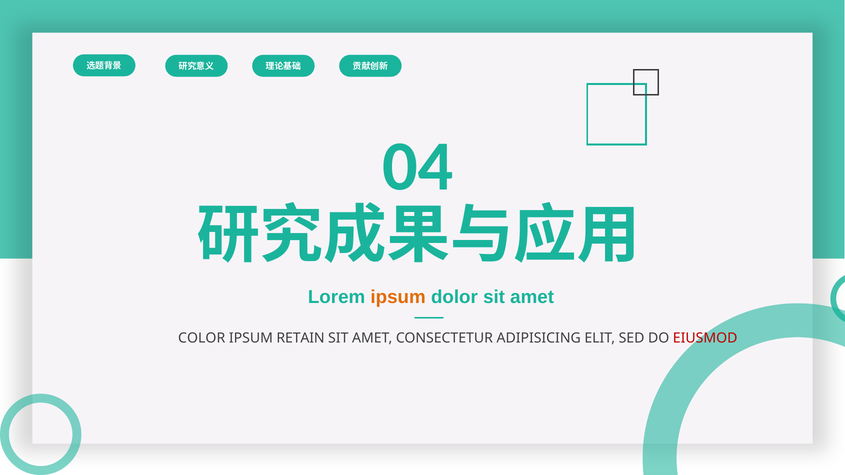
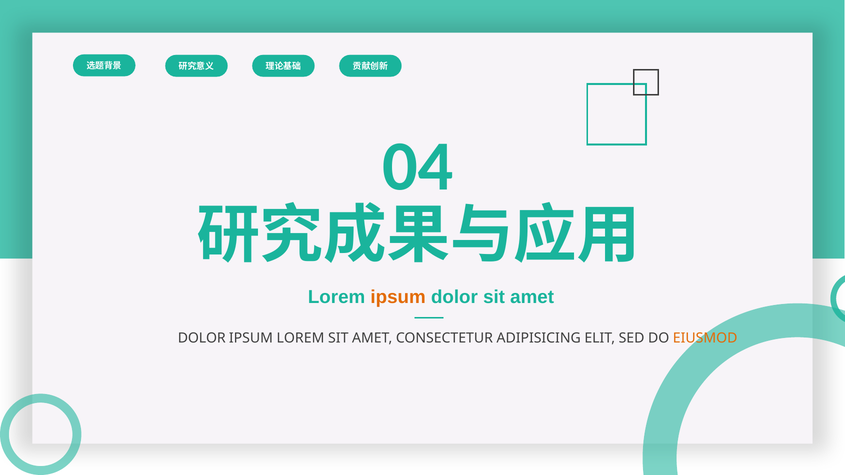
COLOR at (202, 338): COLOR -> DOLOR
IPSUM RETAIN: RETAIN -> LOREM
EIUSMOD colour: red -> orange
